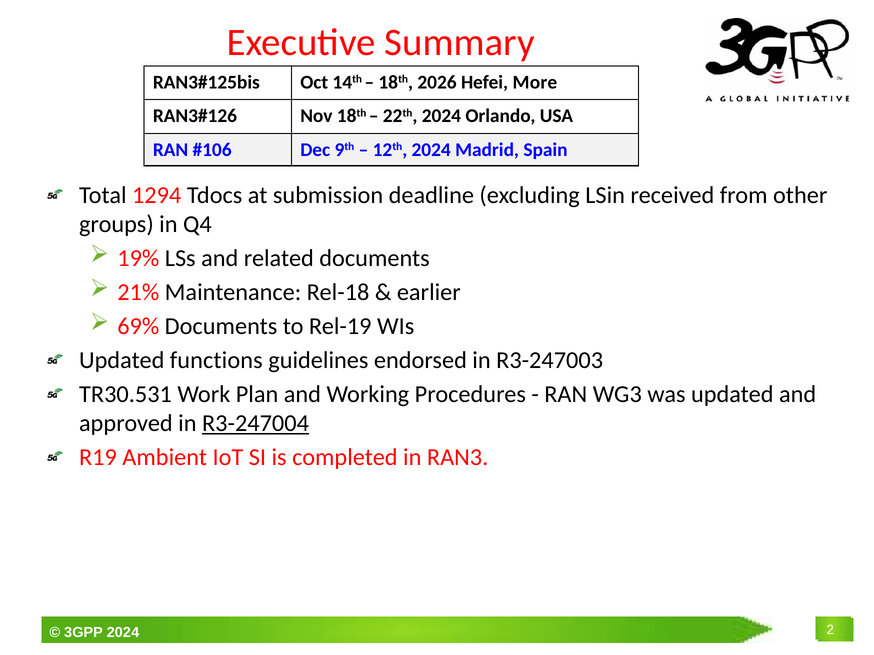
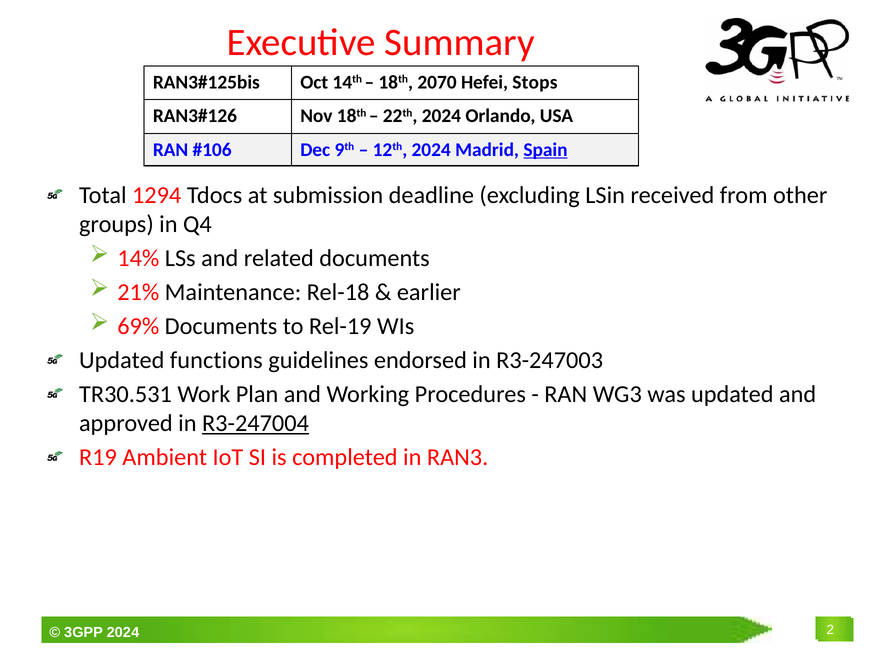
2026: 2026 -> 2070
More: More -> Stops
Spain underline: none -> present
19%: 19% -> 14%
